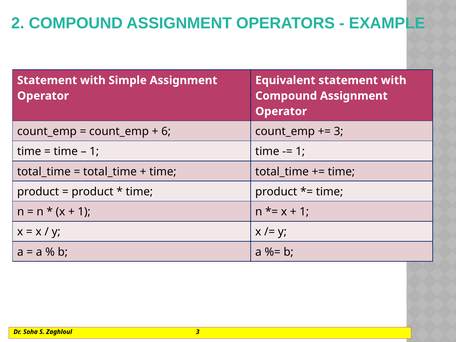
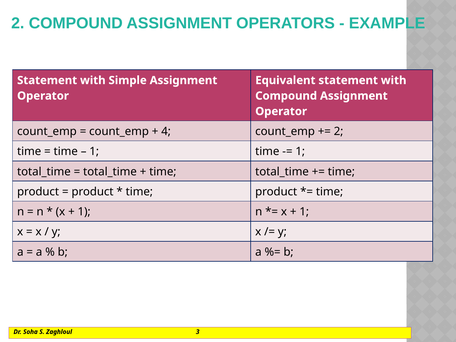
6: 6 -> 4
3 at (339, 131): 3 -> 2
